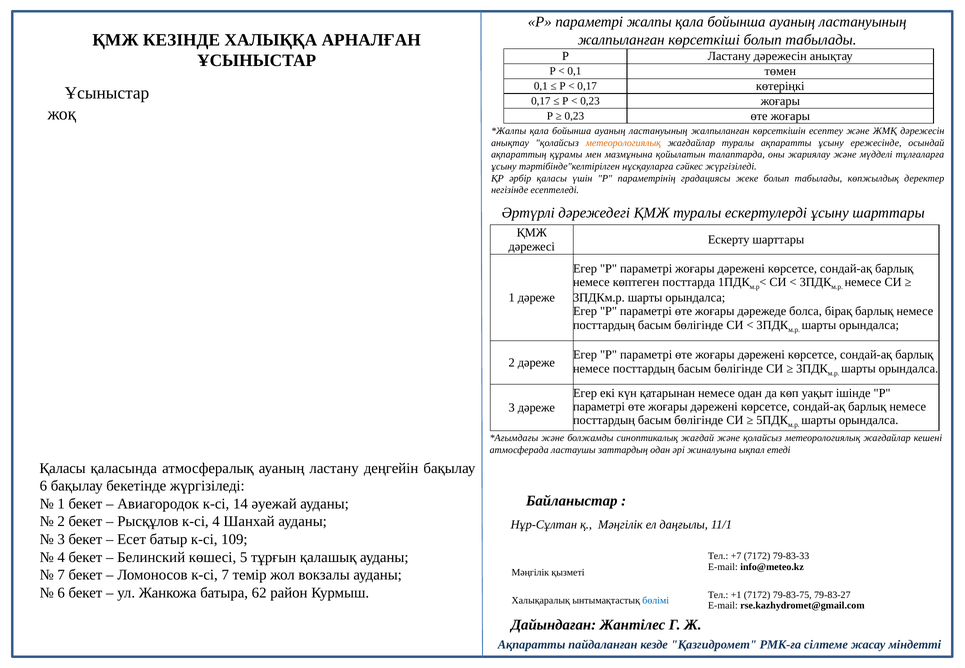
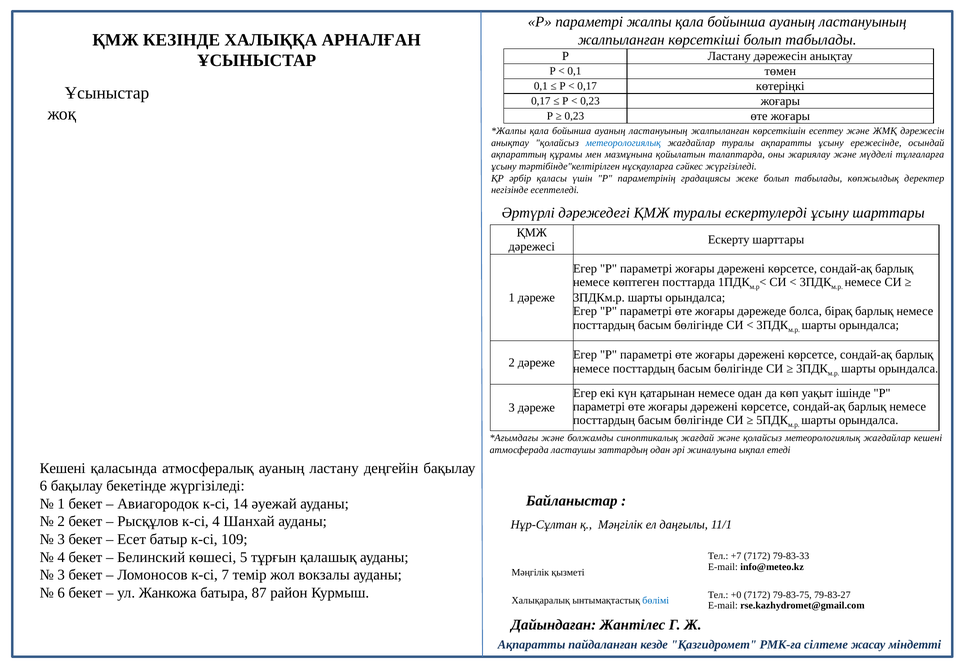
метеорологиялық at (623, 143) colour: orange -> blue
Қаласы at (63, 468): Қаласы -> Кешені
7 at (61, 575): 7 -> 3
62: 62 -> 87
+1: +1 -> +0
